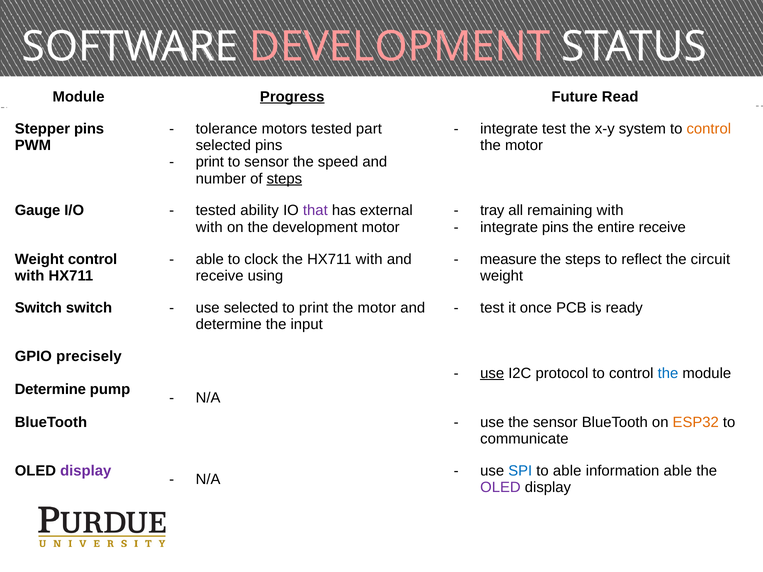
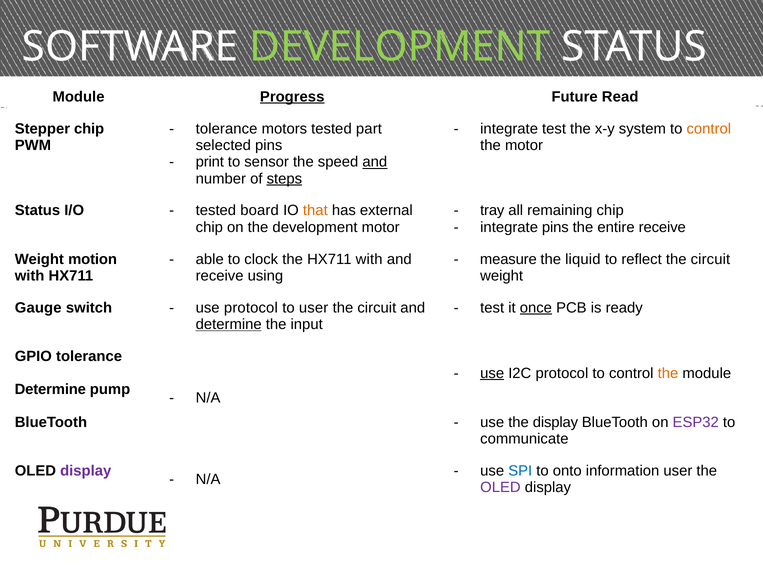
DEVELOPMENT at (400, 47) colour: pink -> light green
Stepper pins: pins -> chip
and at (375, 162) underline: none -> present
Gauge at (38, 211): Gauge -> Status
ability: ability -> board
that colour: purple -> orange
remaining with: with -> chip
with at (209, 227): with -> chip
Weight control: control -> motion
the steps: steps -> liquid
Switch at (38, 308): Switch -> Gauge
use selected: selected -> protocol
to print: print -> user
motor at (377, 308): motor -> circuit
once underline: none -> present
determine at (229, 324) underline: none -> present
GPIO precisely: precisely -> tolerance
the at (668, 373) colour: blue -> orange
the sensor: sensor -> display
ESP32 colour: orange -> purple
to able: able -> onto
information able: able -> user
